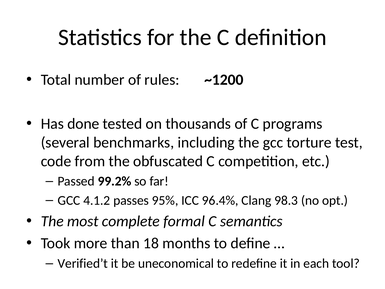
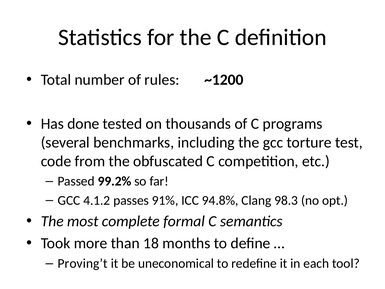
95%: 95% -> 91%
96.4%: 96.4% -> 94.8%
Verified’t: Verified’t -> Proving’t
